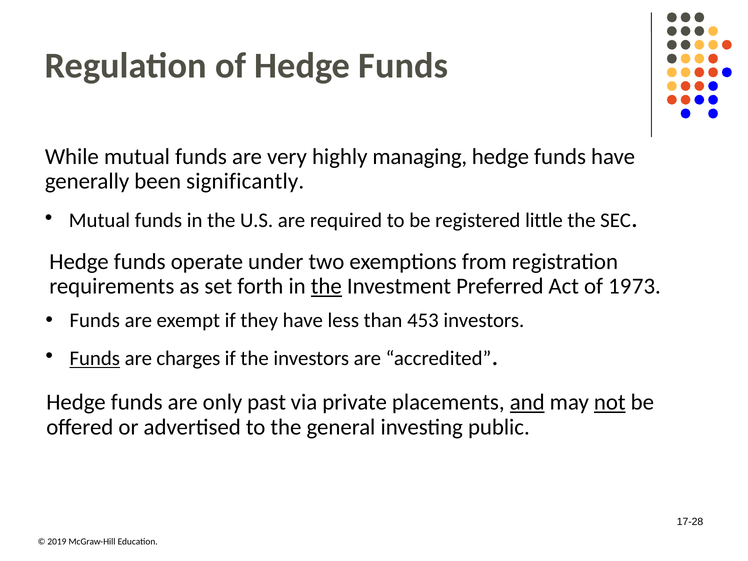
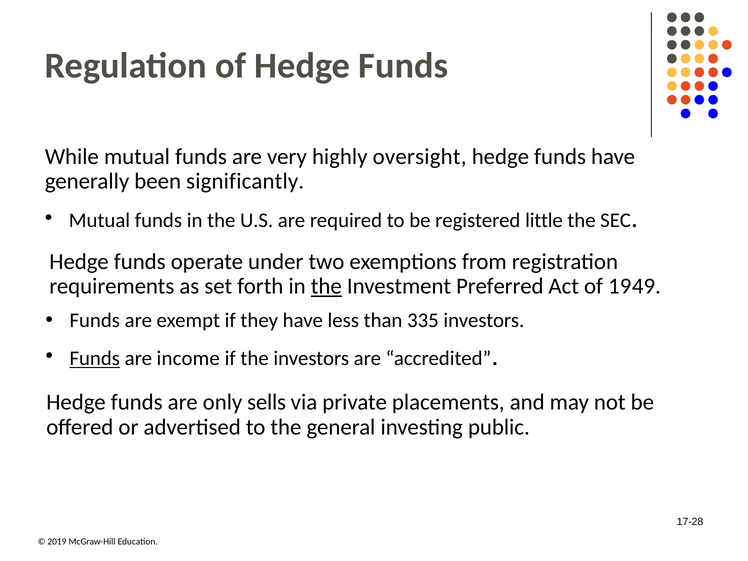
managing: managing -> oversight
73: 73 -> 49
453: 453 -> 335
charges: charges -> income
past: past -> sells
and underline: present -> none
not underline: present -> none
